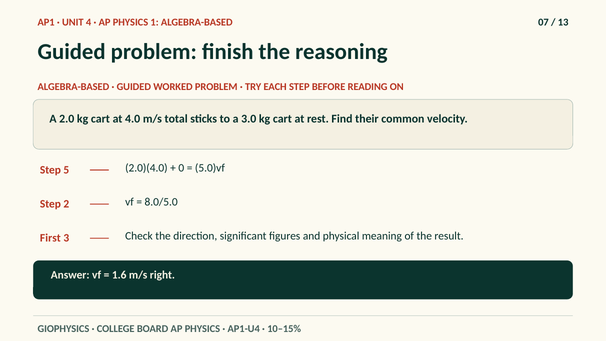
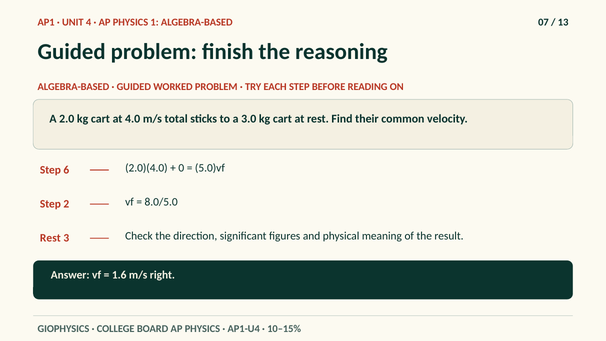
5: 5 -> 6
First at (50, 238): First -> Rest
